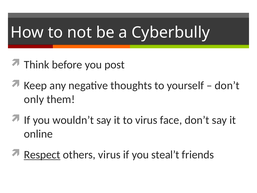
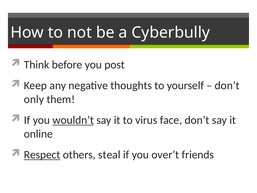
wouldn’t underline: none -> present
others virus: virus -> steal
steal’t: steal’t -> over’t
